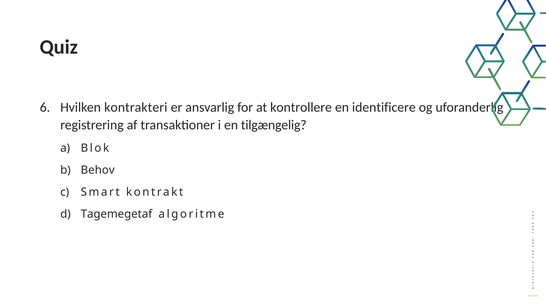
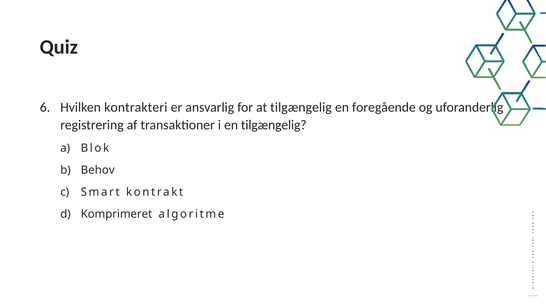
at kontrollere: kontrollere -> tilgængelig
identificere: identificere -> foregående
Tagemegetaf: Tagemegetaf -> Komprimeret
